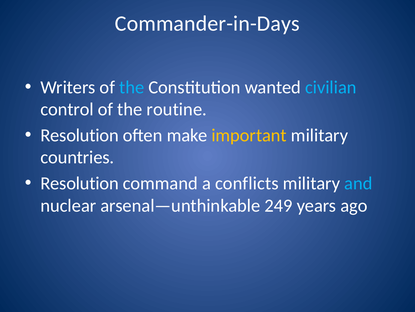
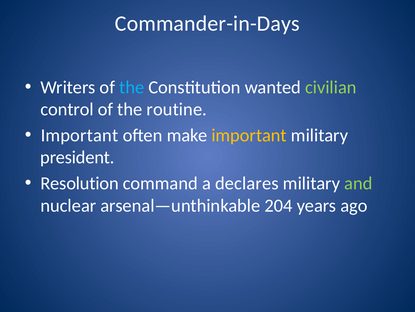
civilian colour: light blue -> light green
Resolution at (80, 135): Resolution -> Important
countries: countries -> president
conflicts: conflicts -> declares
and colour: light blue -> light green
249: 249 -> 204
